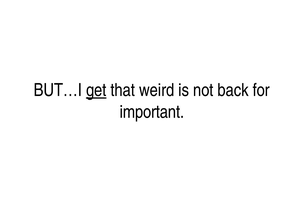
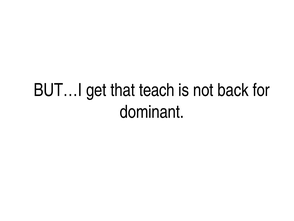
get underline: present -> none
weird: weird -> teach
important: important -> dominant
